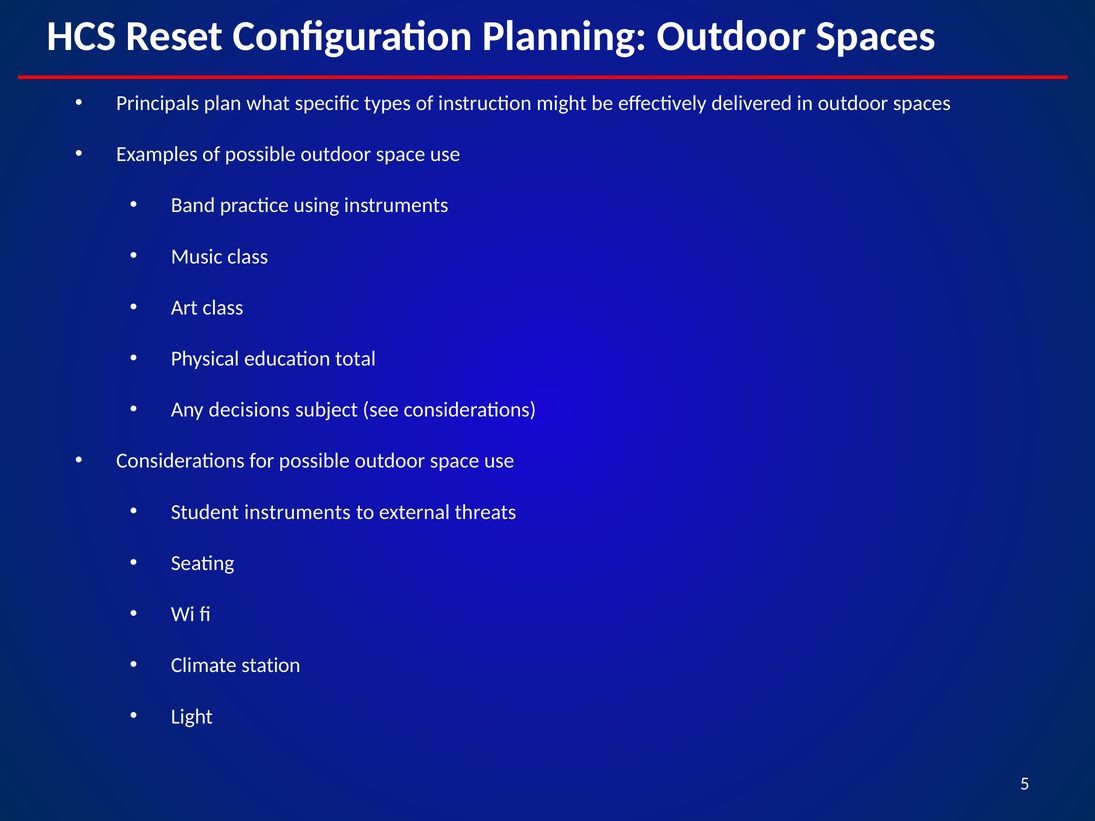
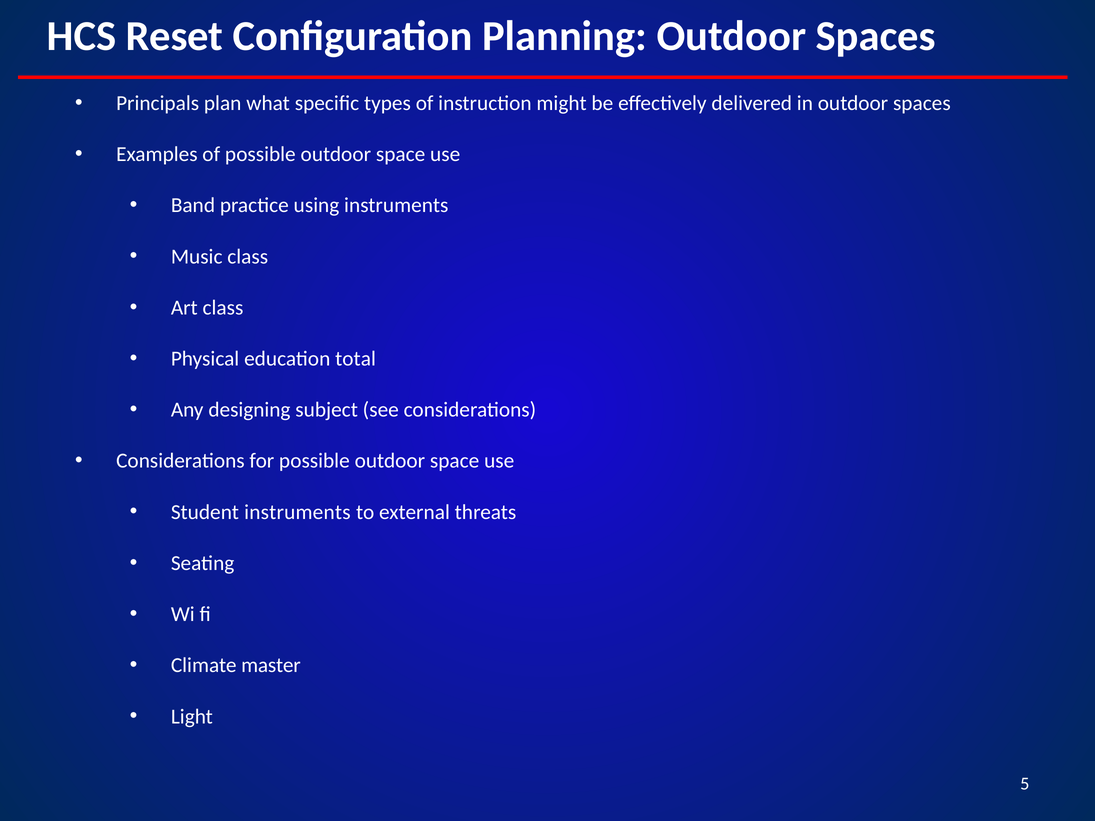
decisions: decisions -> designing
station: station -> master
